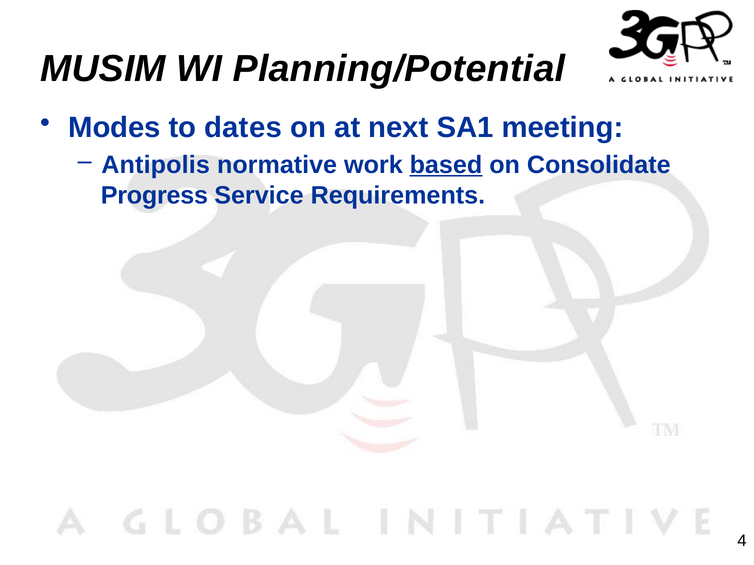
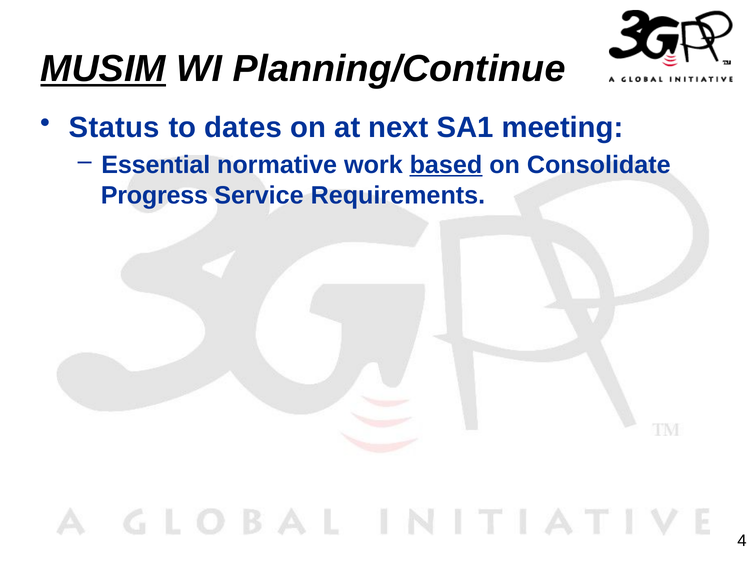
MUSIM underline: none -> present
Planning/Potential: Planning/Potential -> Planning/Continue
Modes: Modes -> Status
Antipolis: Antipolis -> Essential
